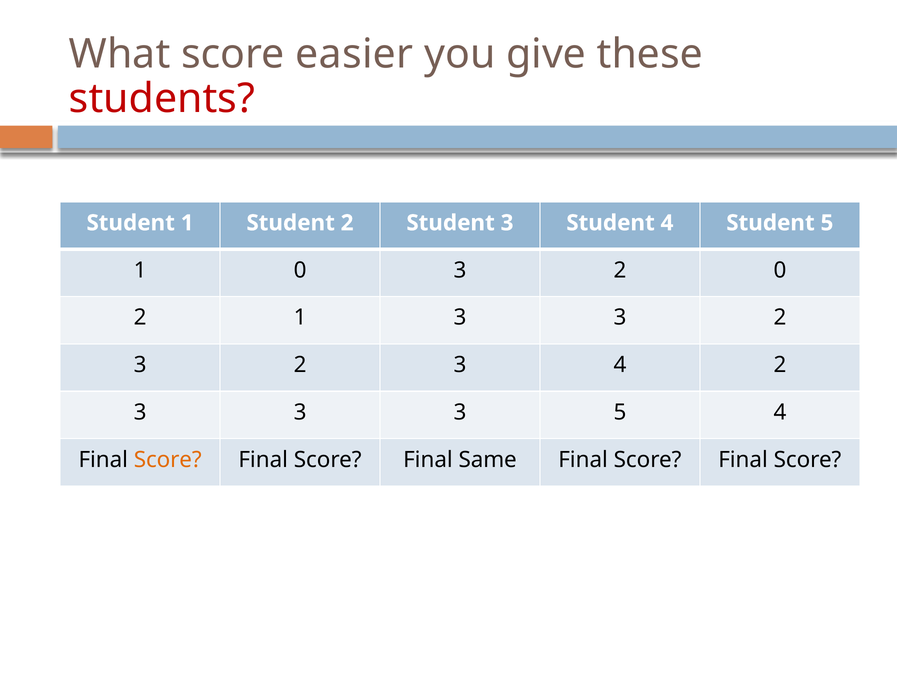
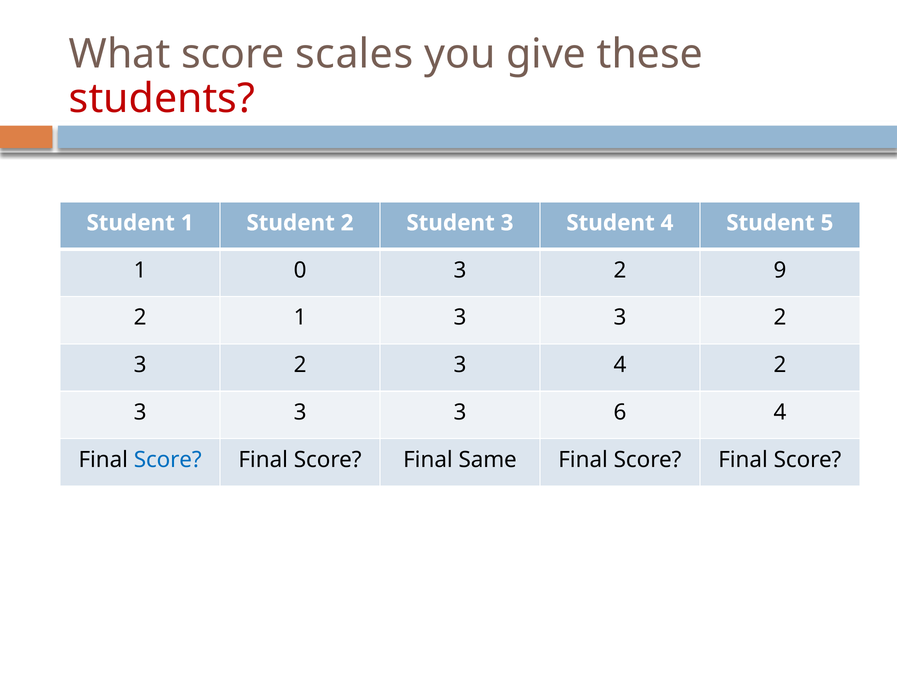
easier: easier -> scales
2 0: 0 -> 9
3 5: 5 -> 6
Score at (168, 459) colour: orange -> blue
